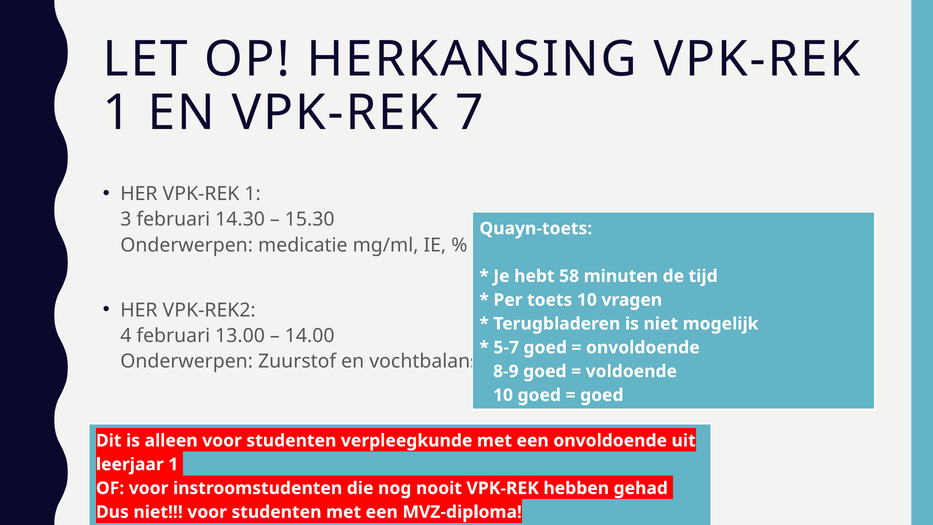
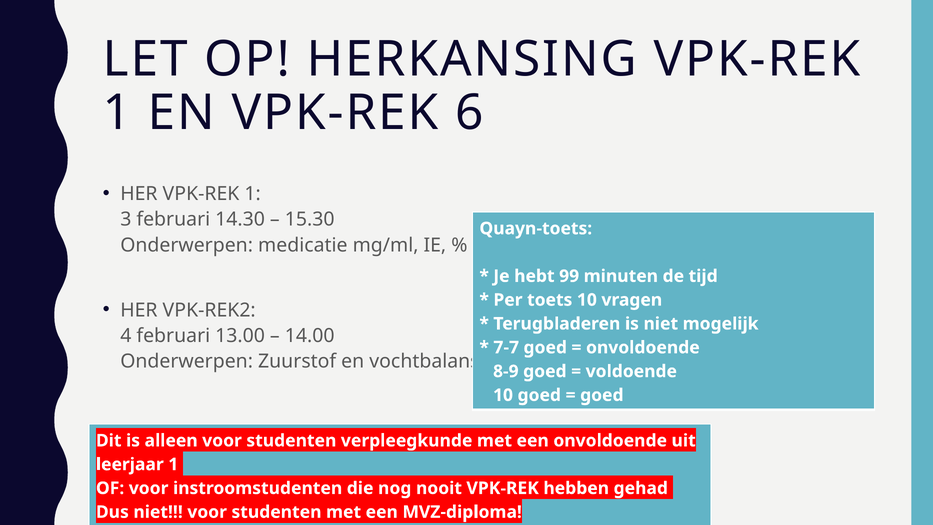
7: 7 -> 6
58: 58 -> 99
5-7: 5-7 -> 7-7
